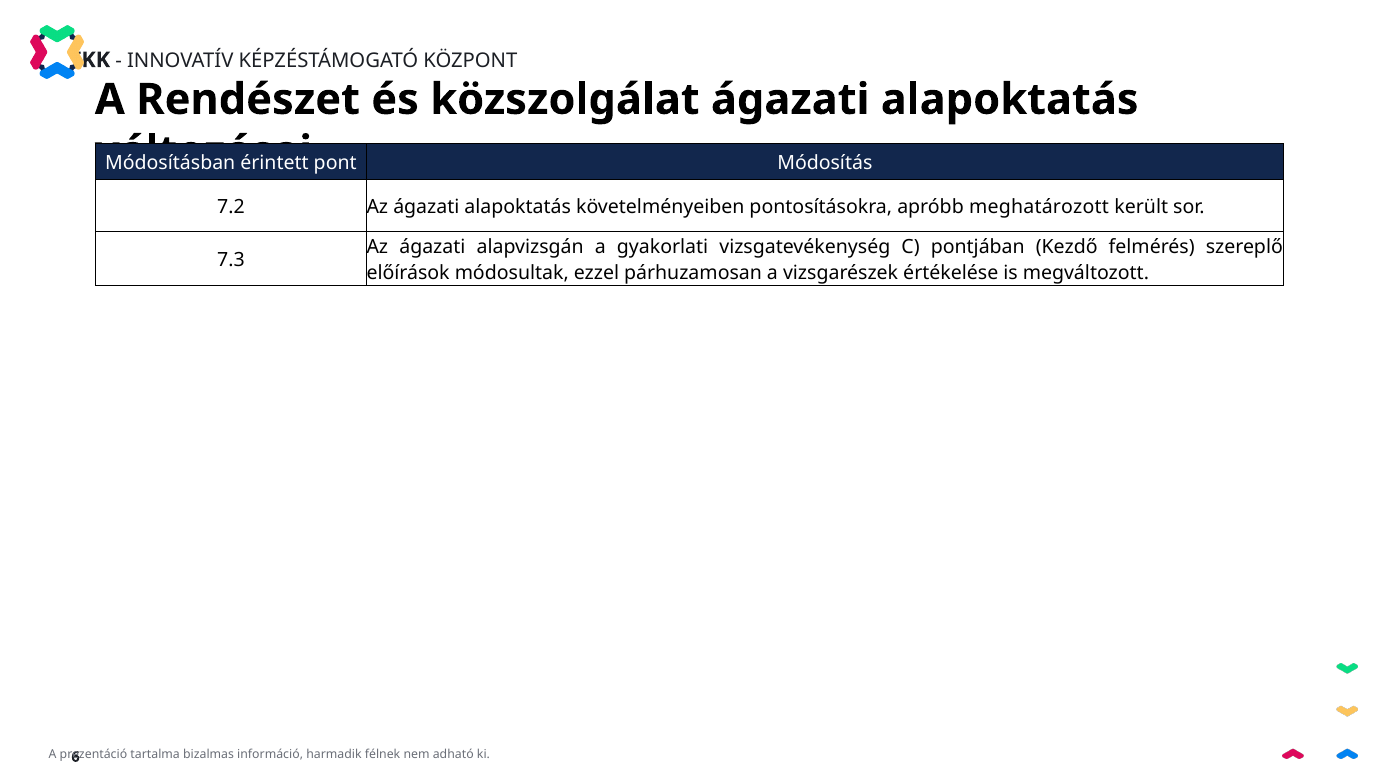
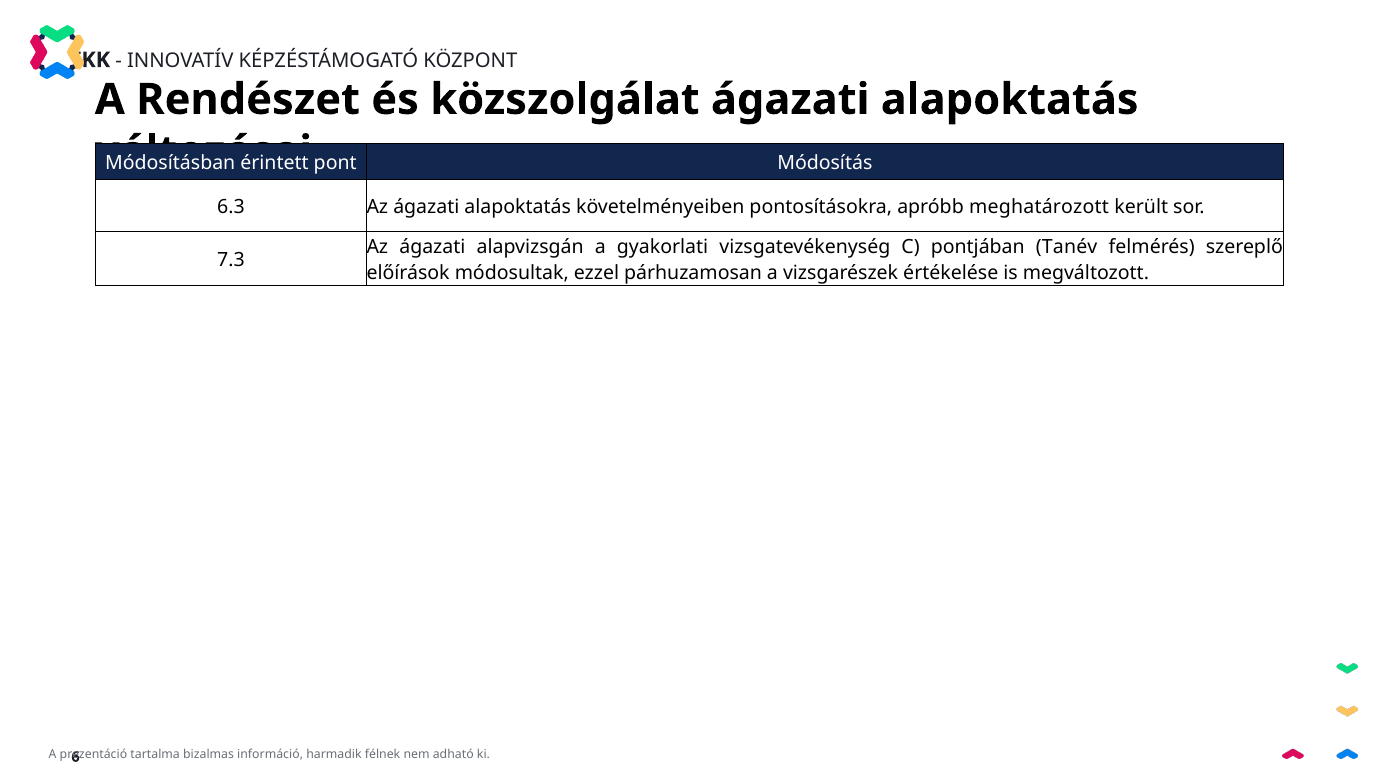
7.2: 7.2 -> 6.3
Kezdő: Kezdő -> Tanév
